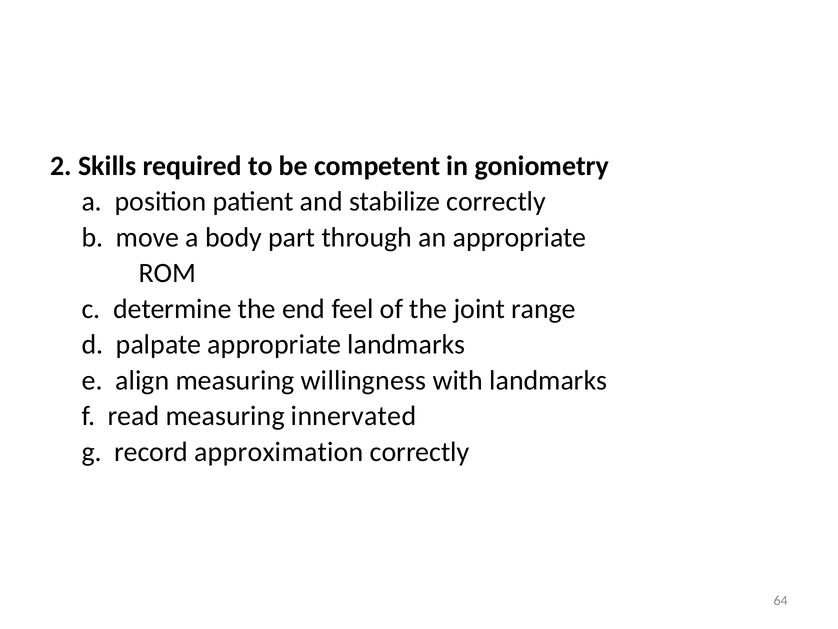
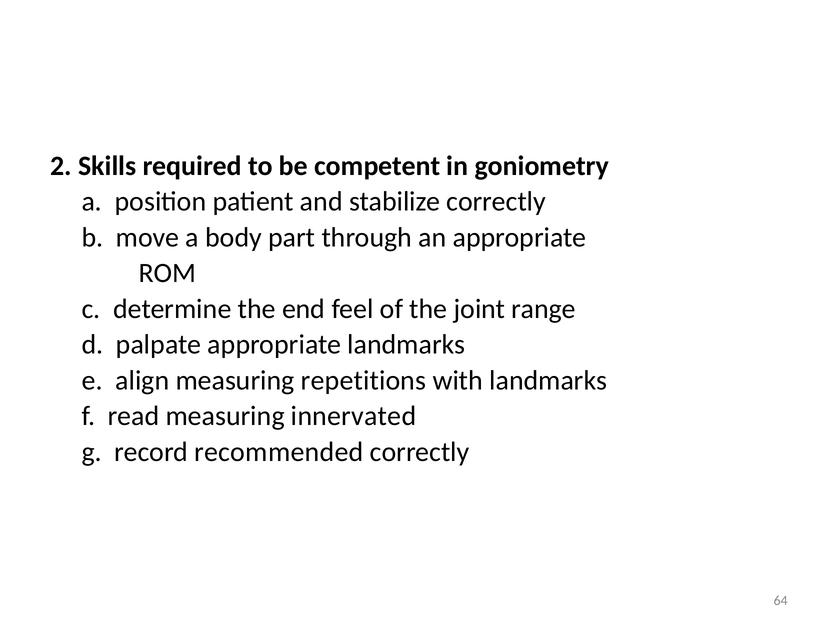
willingness: willingness -> repetitions
approximation: approximation -> recommended
